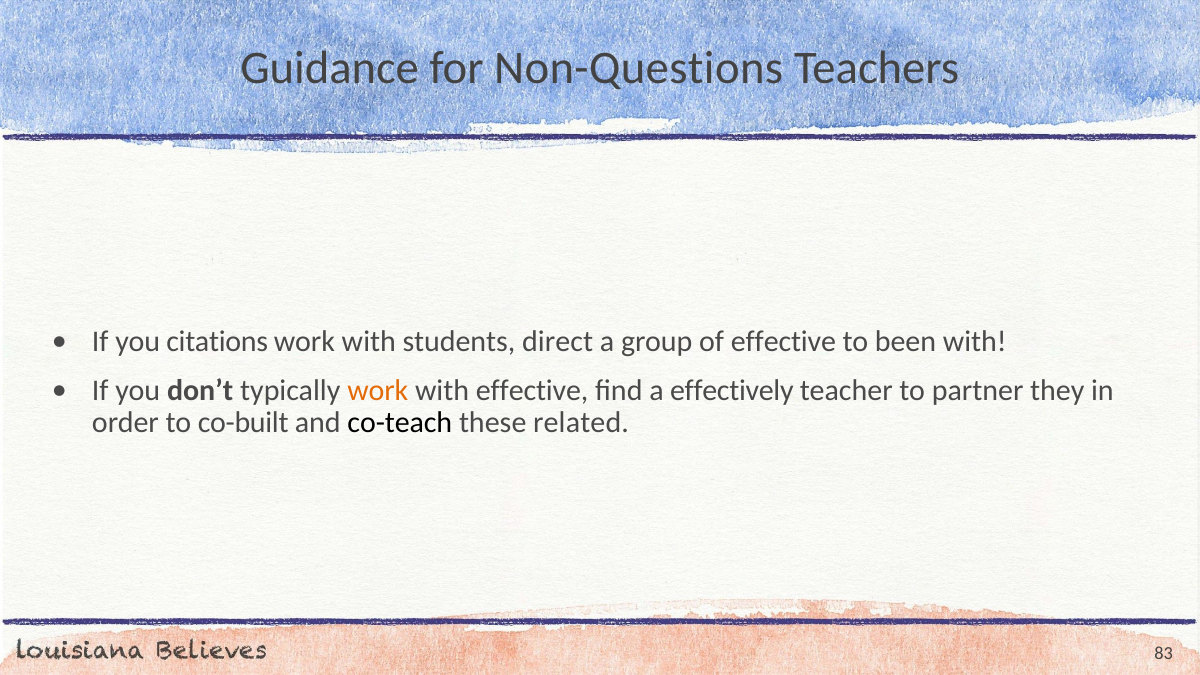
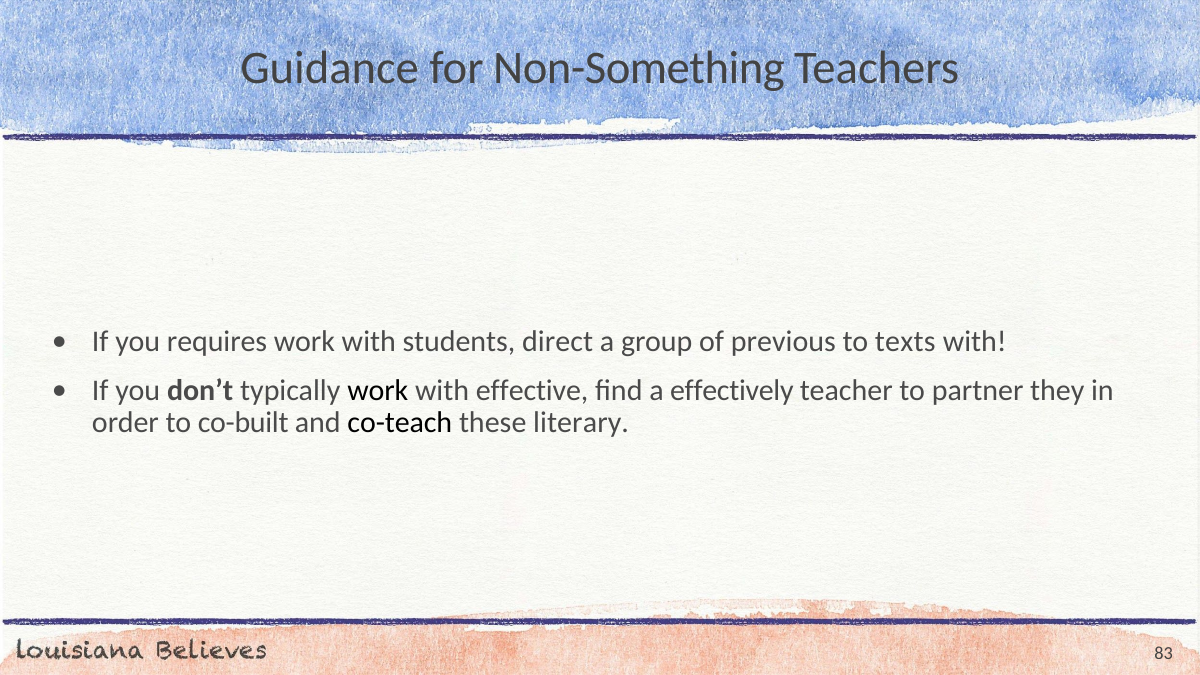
Non-Questions: Non-Questions -> Non-Something
citations: citations -> requires
of effective: effective -> previous
been: been -> texts
work at (378, 391) colour: orange -> black
related: related -> literary
